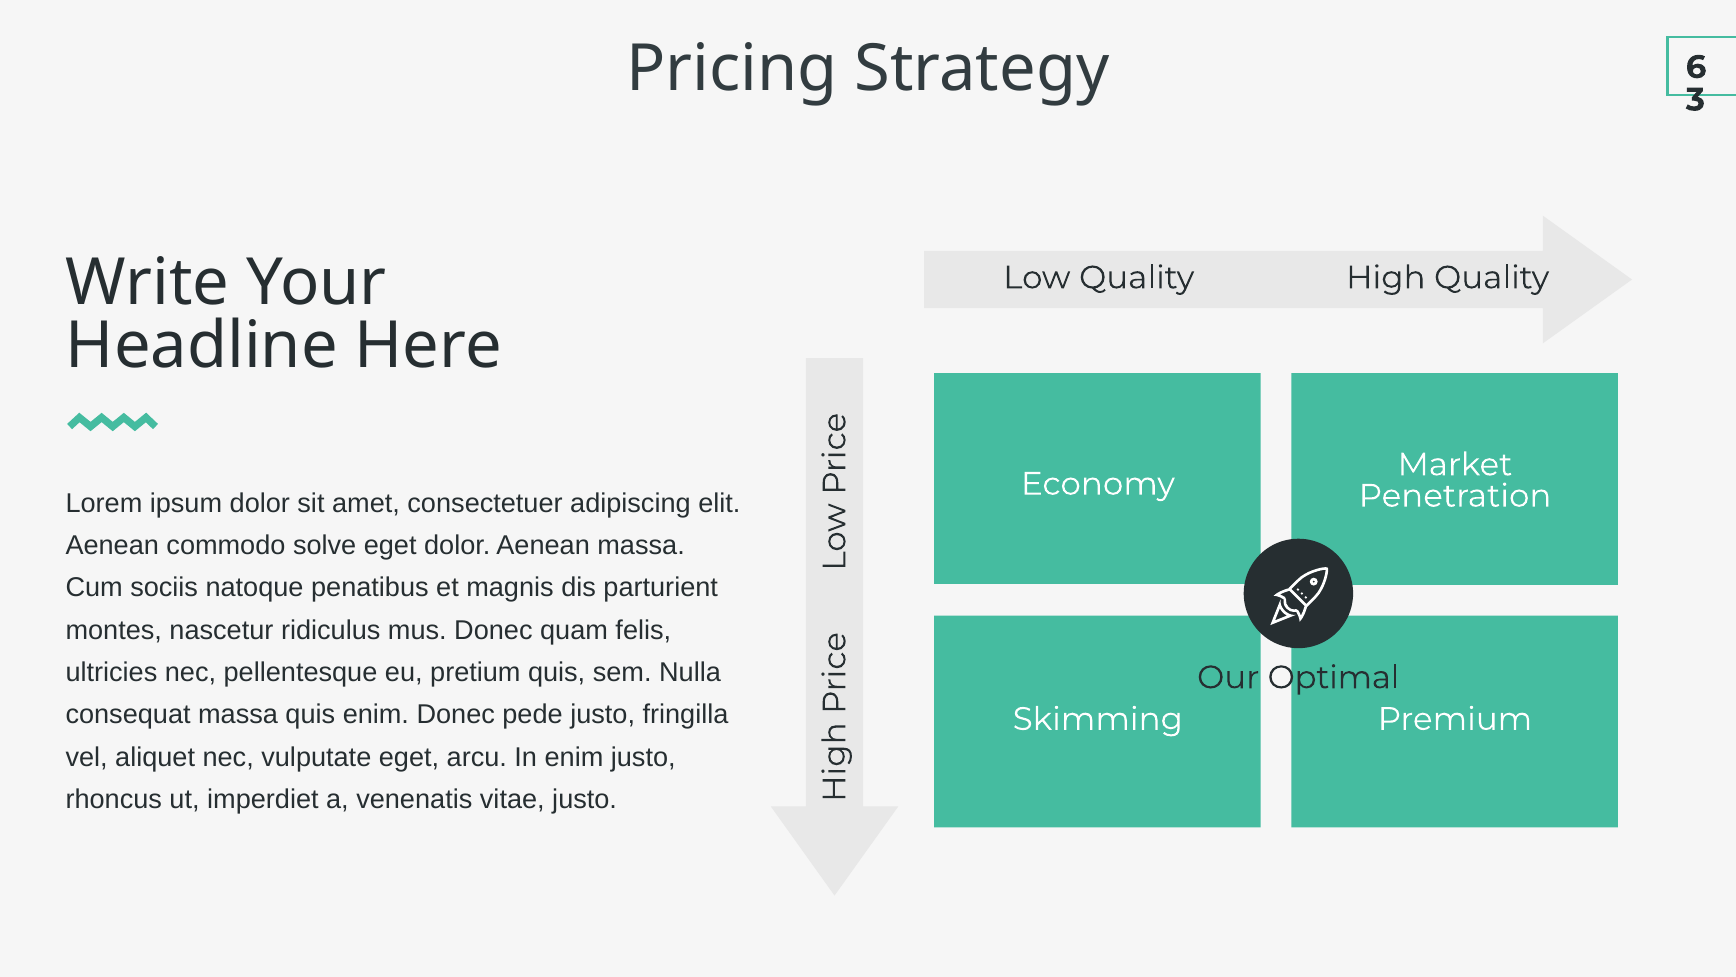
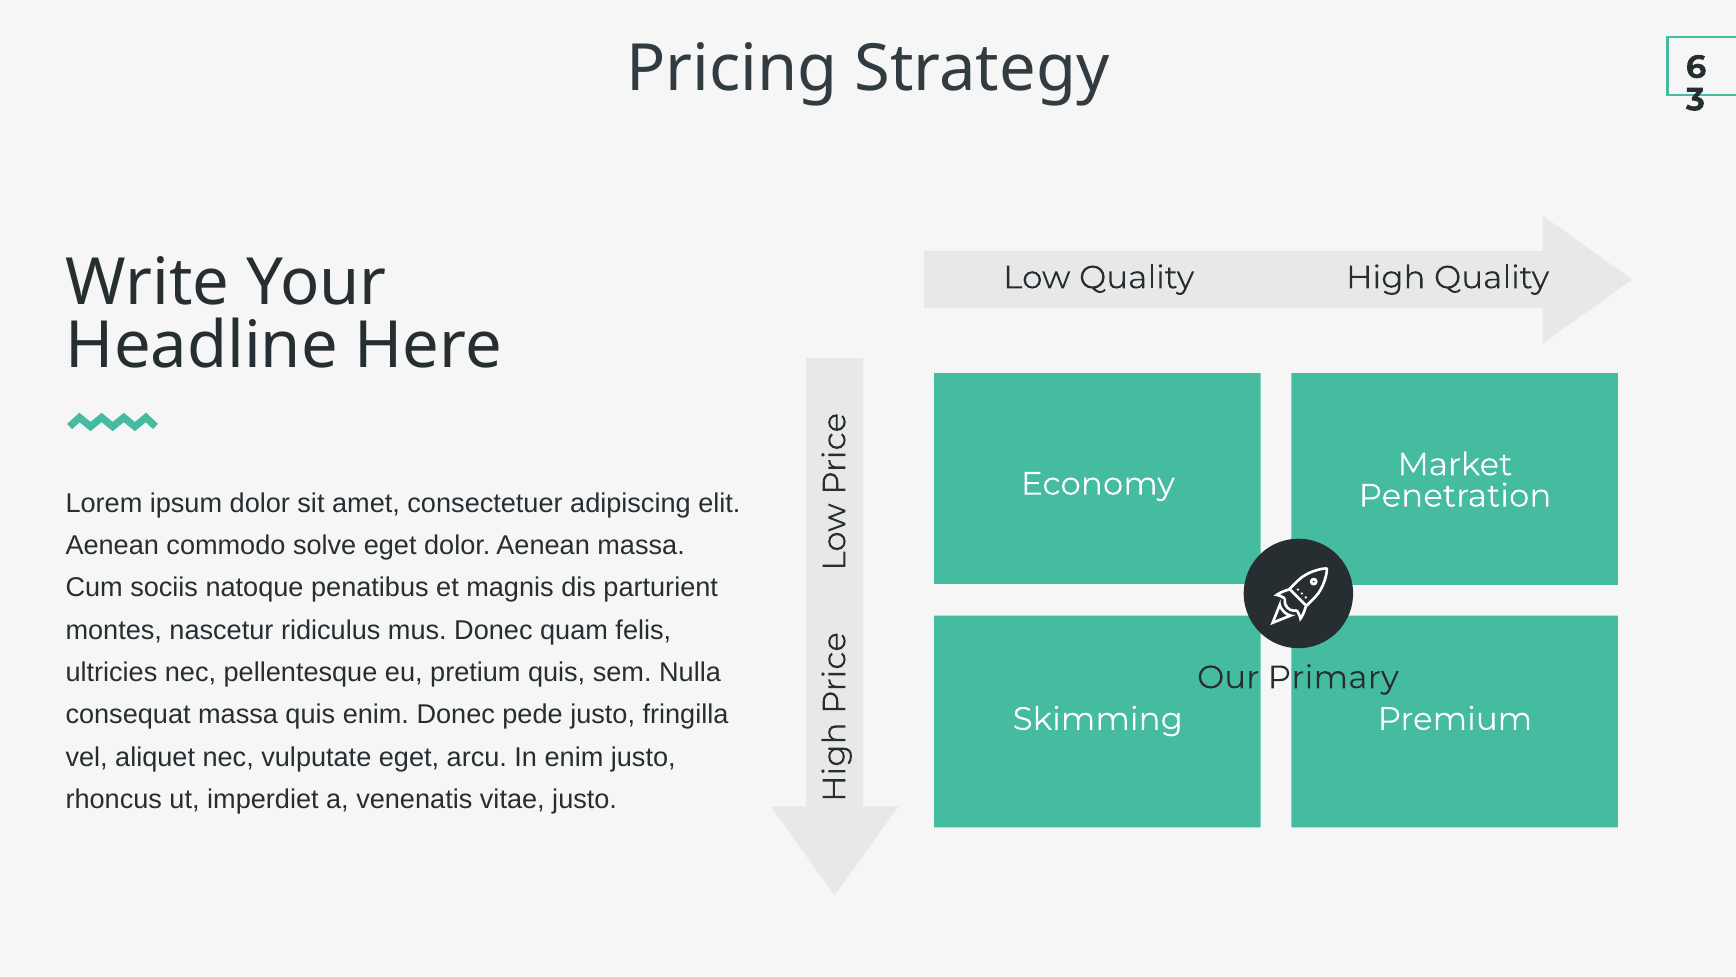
Optimal: Optimal -> Primary
